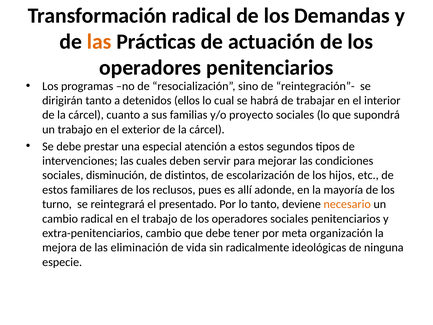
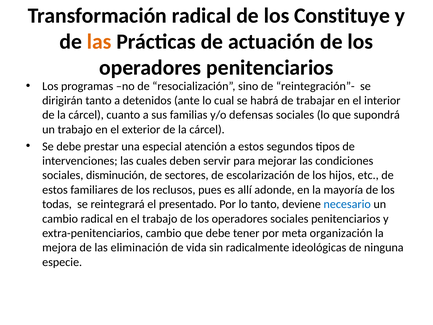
Demandas: Demandas -> Constituye
ellos: ellos -> ante
proyecto: proyecto -> defensas
distintos: distintos -> sectores
turno: turno -> todas
necesario colour: orange -> blue
